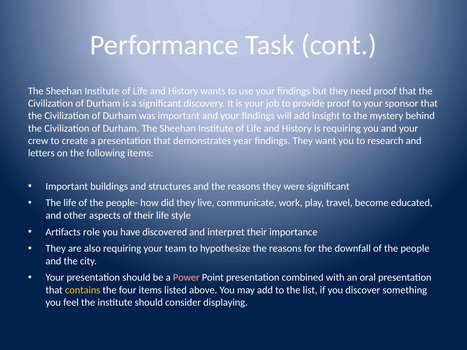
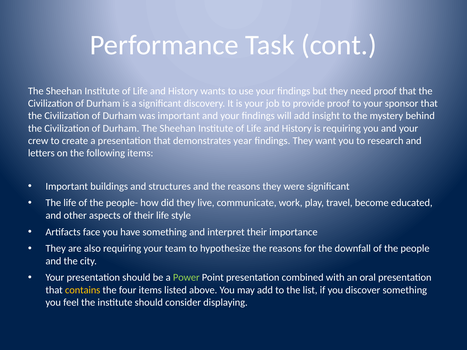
role: role -> face
have discovered: discovered -> something
Power colour: pink -> light green
